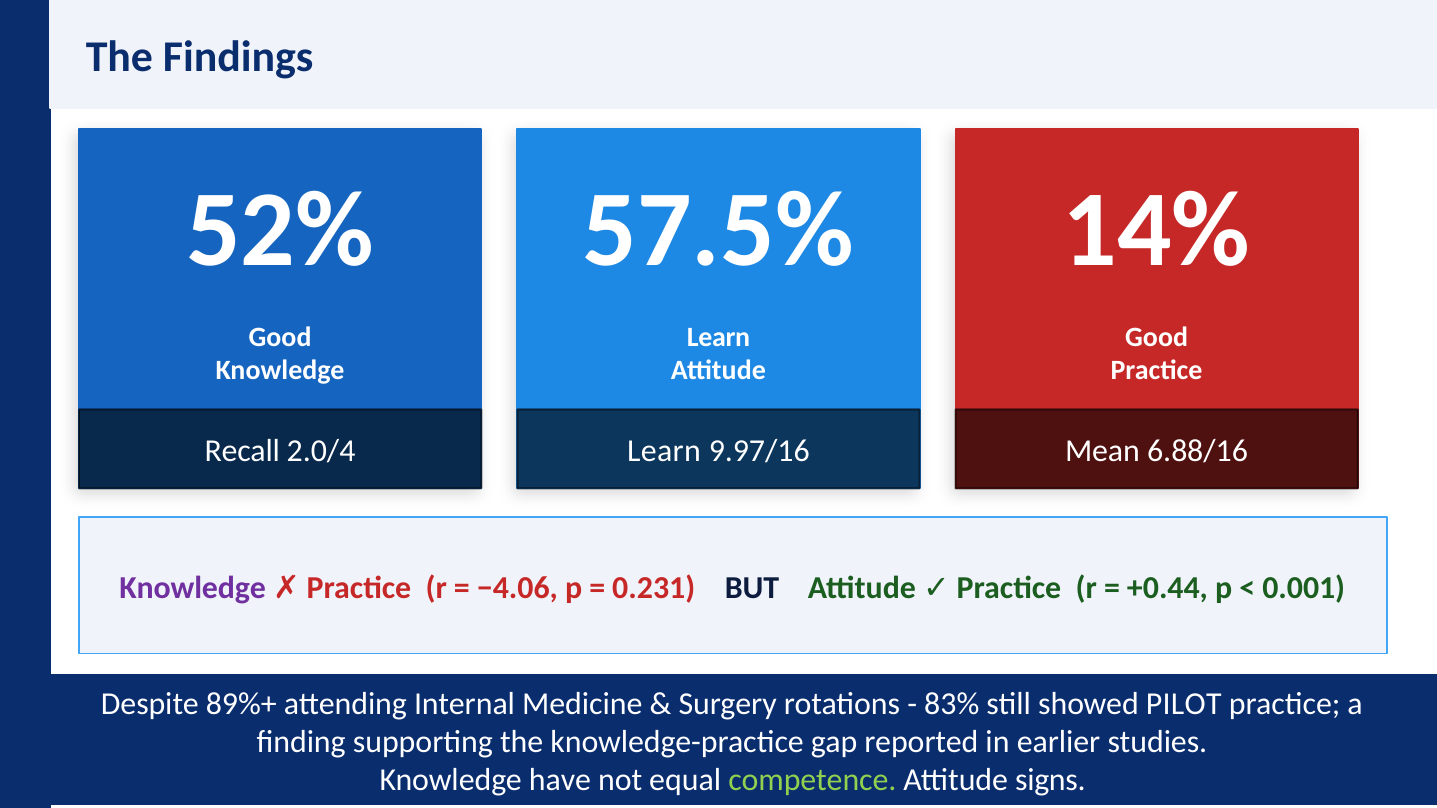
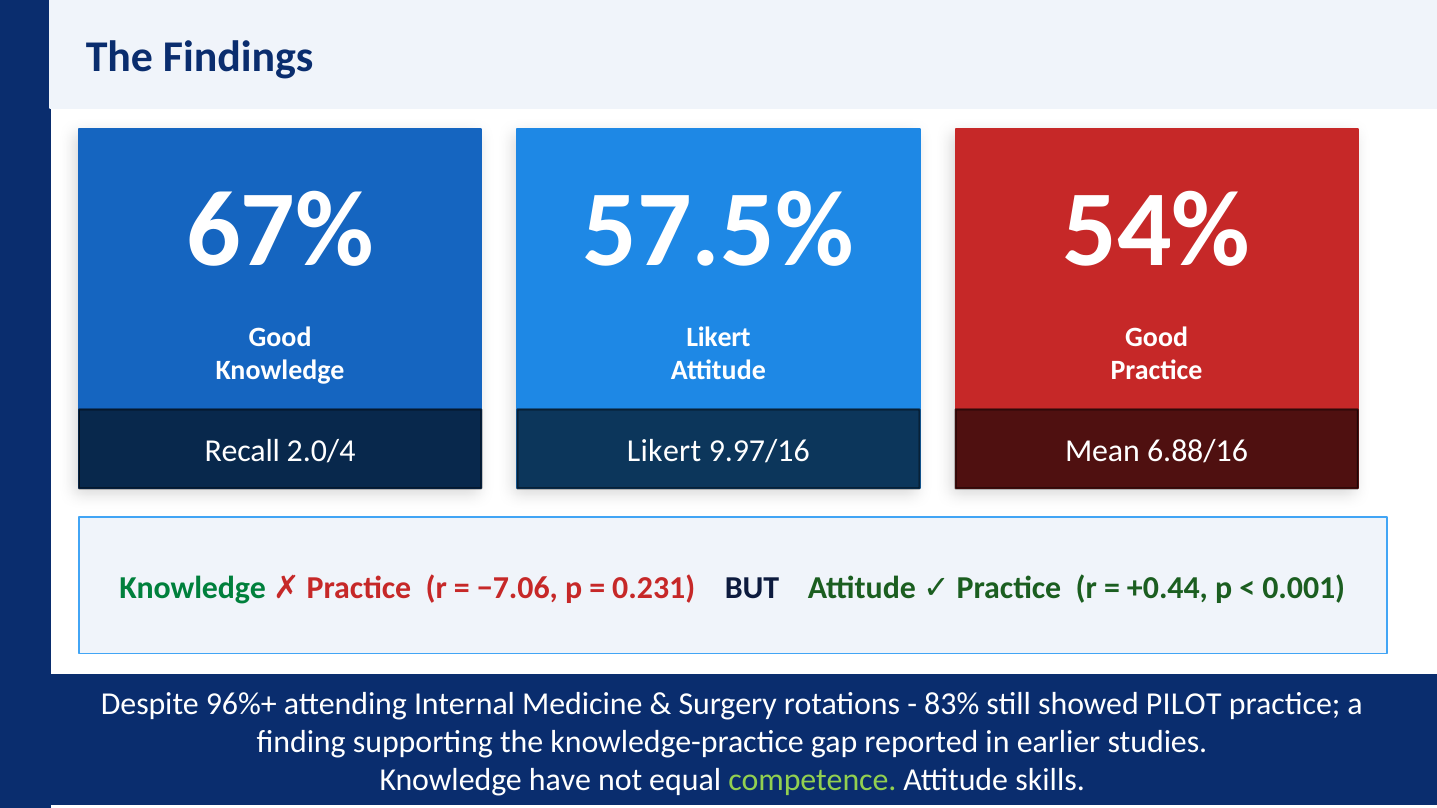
52%: 52% -> 67%
14%: 14% -> 54%
Learn at (719, 337): Learn -> Likert
Learn at (664, 451): Learn -> Likert
Knowledge at (193, 588) colour: purple -> green
−4.06: −4.06 -> −7.06
89%+: 89%+ -> 96%+
signs: signs -> skills
